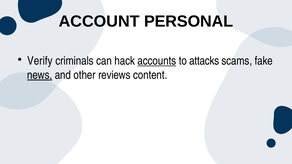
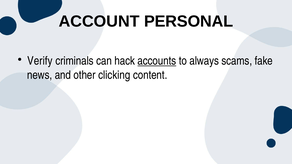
attacks: attacks -> always
news underline: present -> none
reviews: reviews -> clicking
